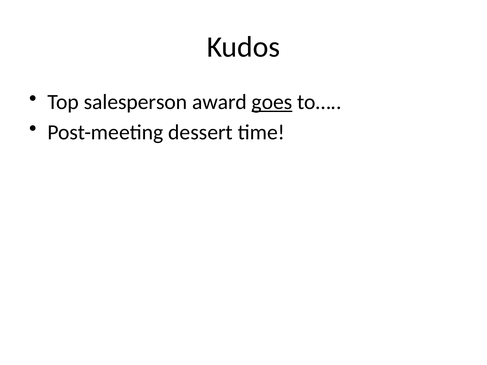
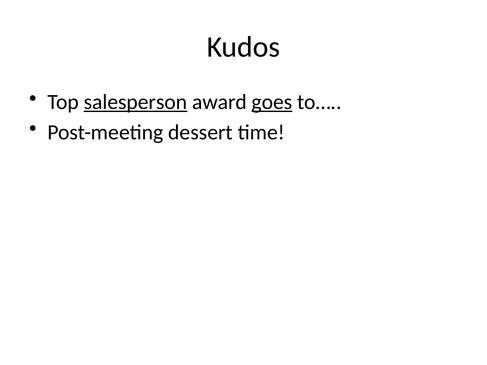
salesperson underline: none -> present
